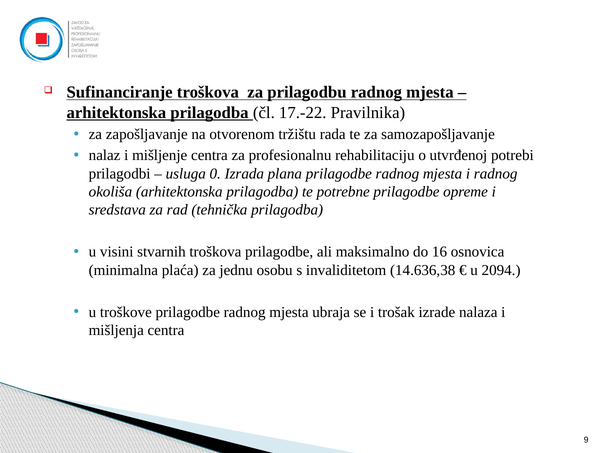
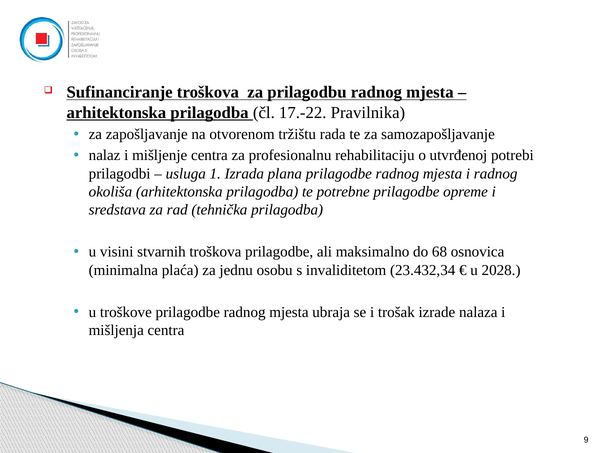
0: 0 -> 1
16: 16 -> 68
14.636,38: 14.636,38 -> 23.432,34
2094: 2094 -> 2028
